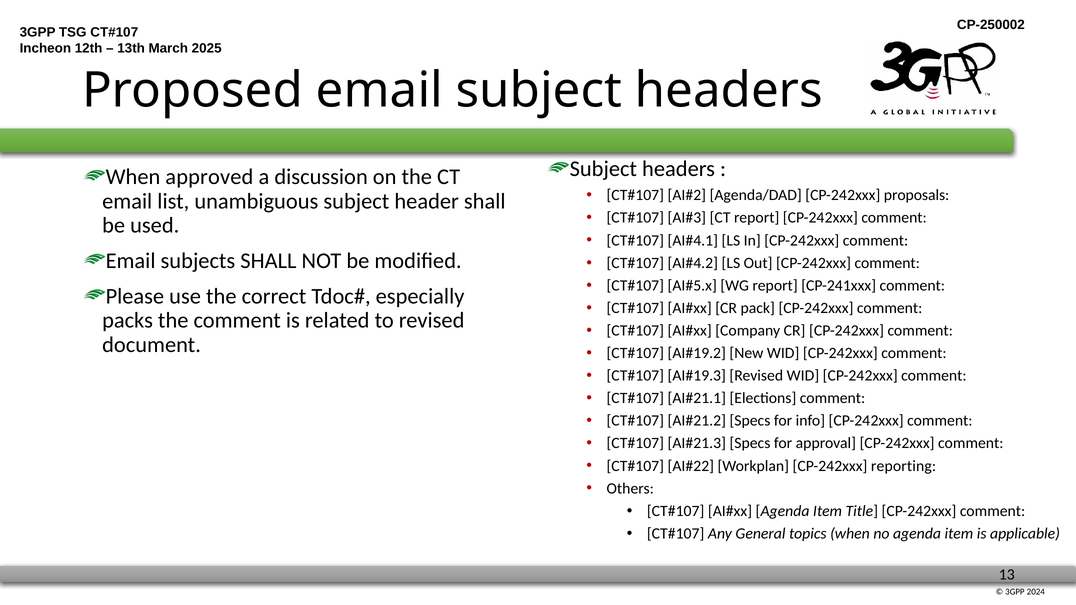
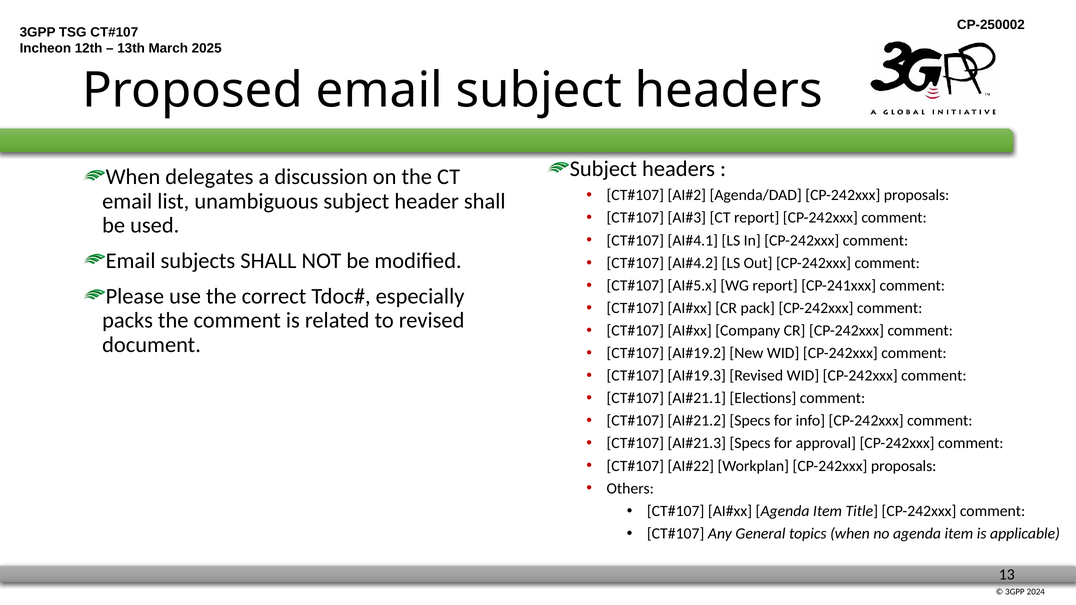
approved: approved -> delegates
Workplan CP-242xxx reporting: reporting -> proposals
